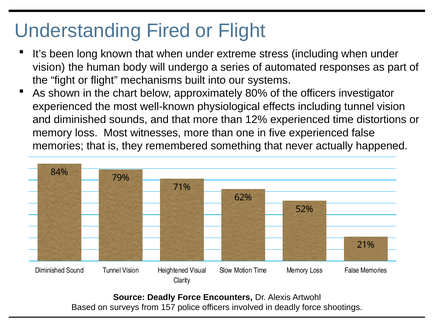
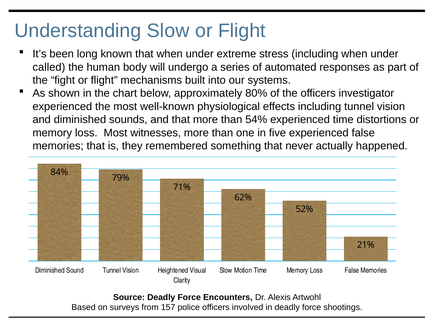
Understanding Fired: Fired -> Slow
vision at (49, 67): vision -> called
12%: 12% -> 54%
